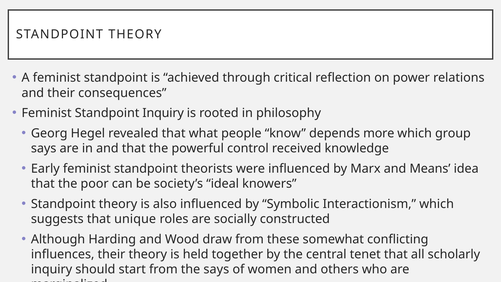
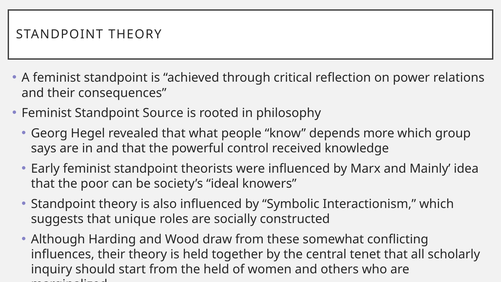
Standpoint Inquiry: Inquiry -> Source
Means: Means -> Mainly
the says: says -> held
